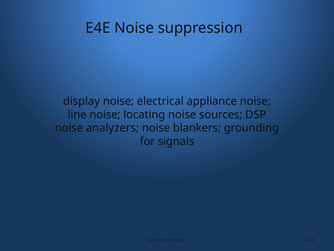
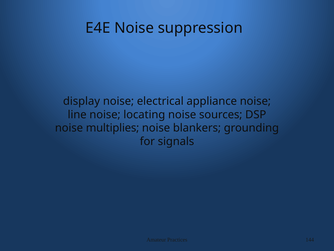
analyzers: analyzers -> multiplies
